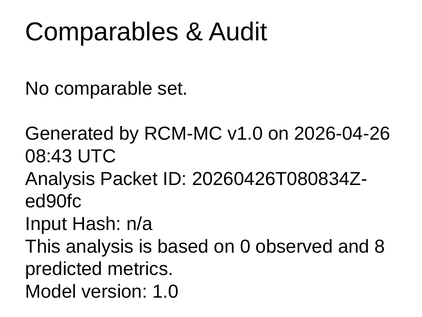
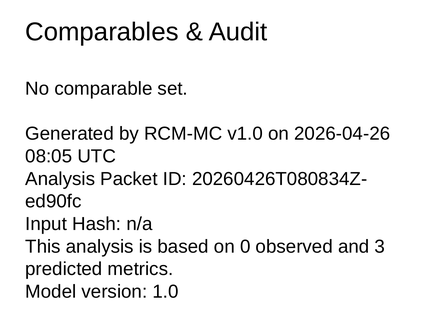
08:43: 08:43 -> 08:05
8: 8 -> 3
